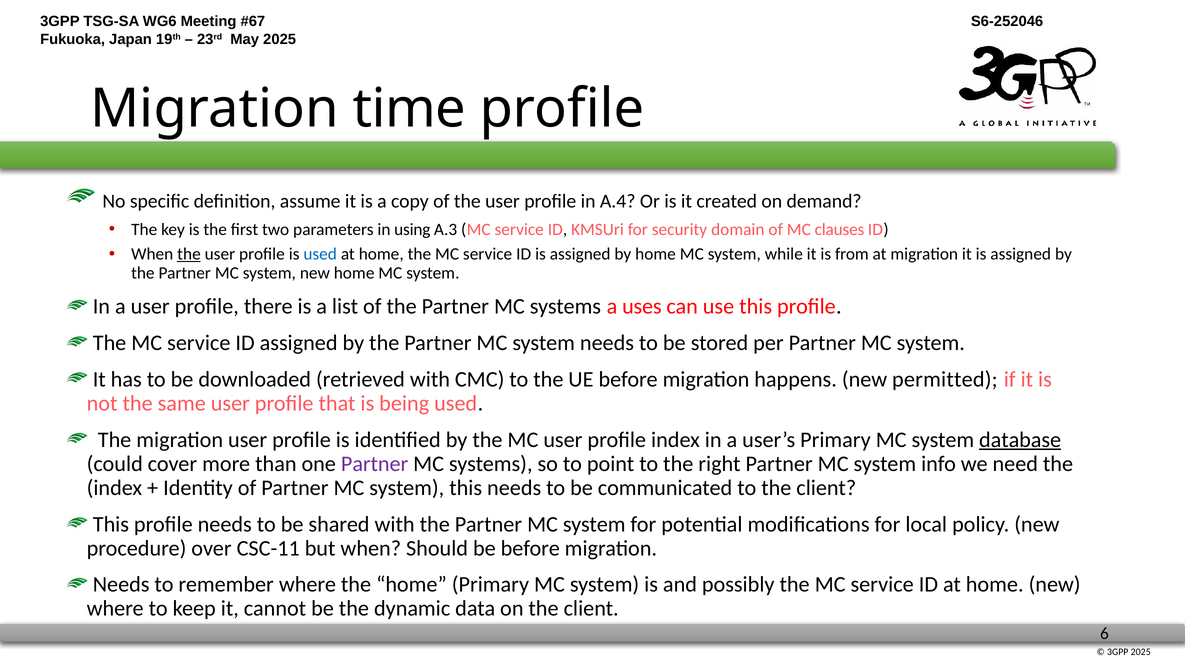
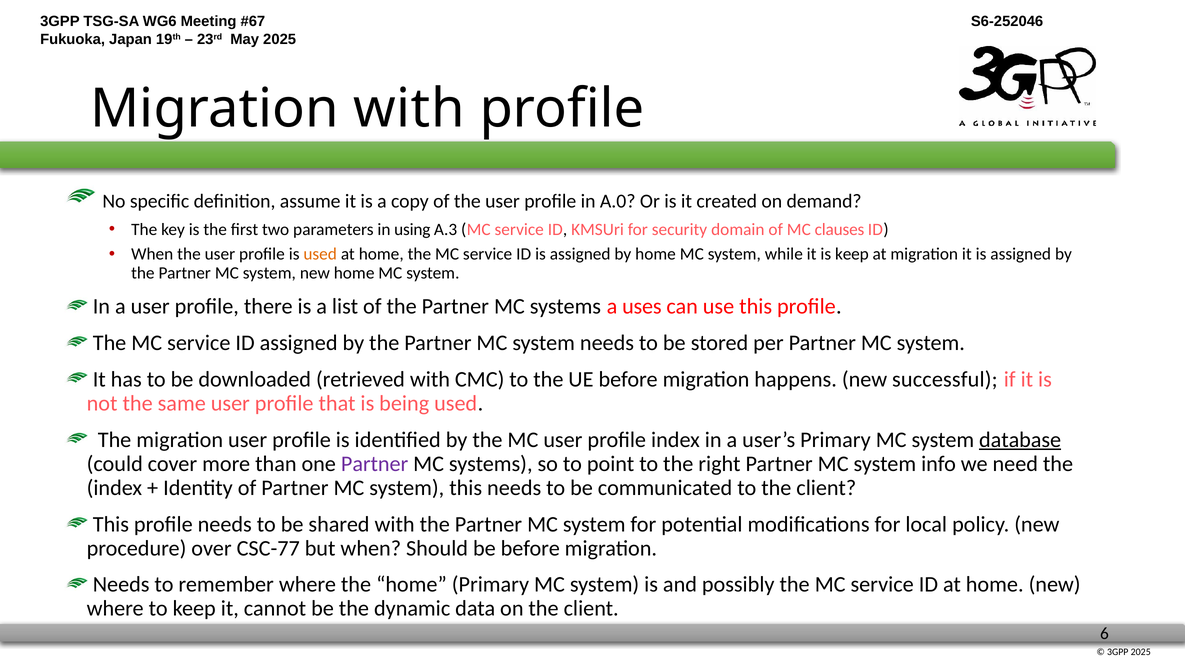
Migration time: time -> with
A.4: A.4 -> A.0
the at (189, 254) underline: present -> none
used at (320, 254) colour: blue -> orange
is from: from -> keep
permitted: permitted -> successful
CSC-11: CSC-11 -> CSC-77
